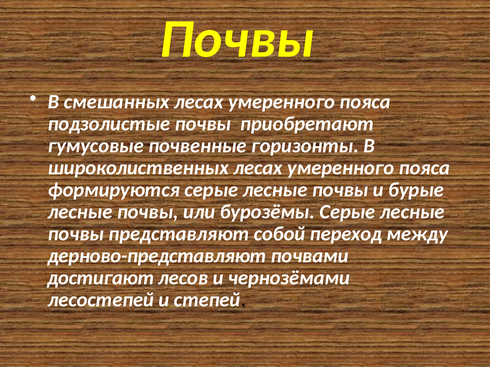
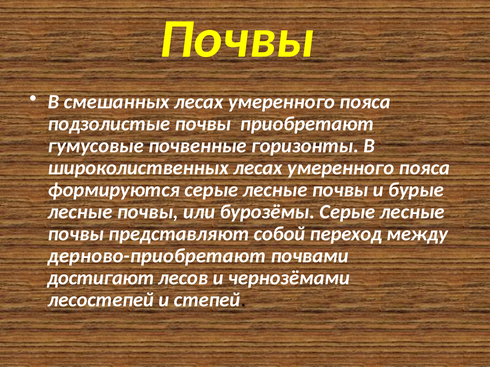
дерново-представляют: дерново-представляют -> дерново-приобретают
